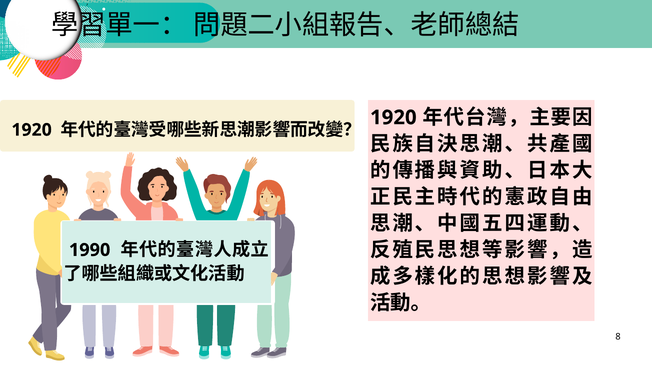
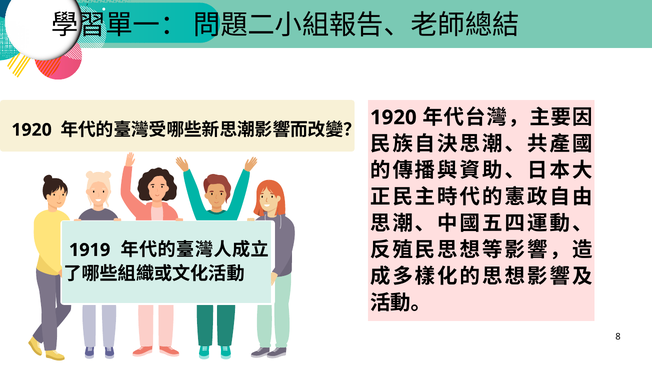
1990: 1990 -> 1919
